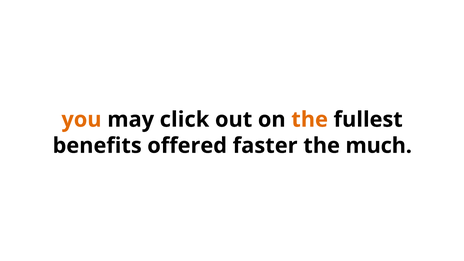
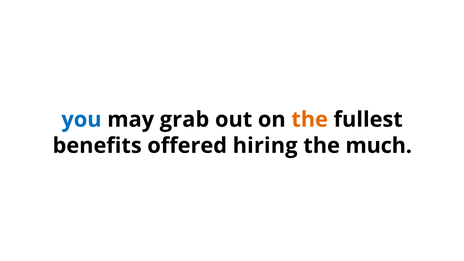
you colour: orange -> blue
click: click -> grab
faster: faster -> hiring
